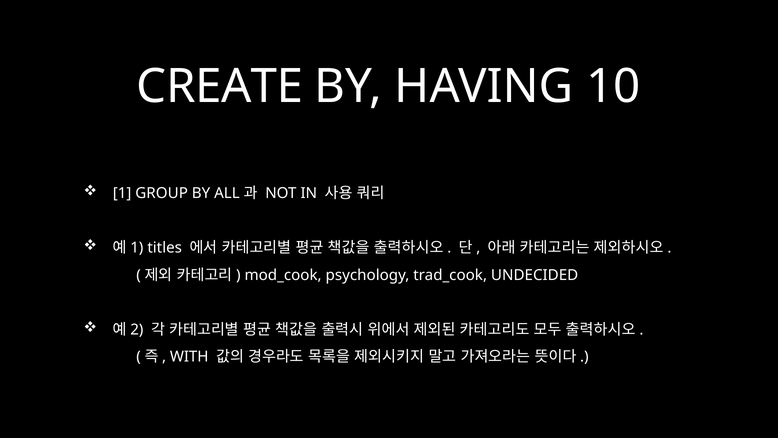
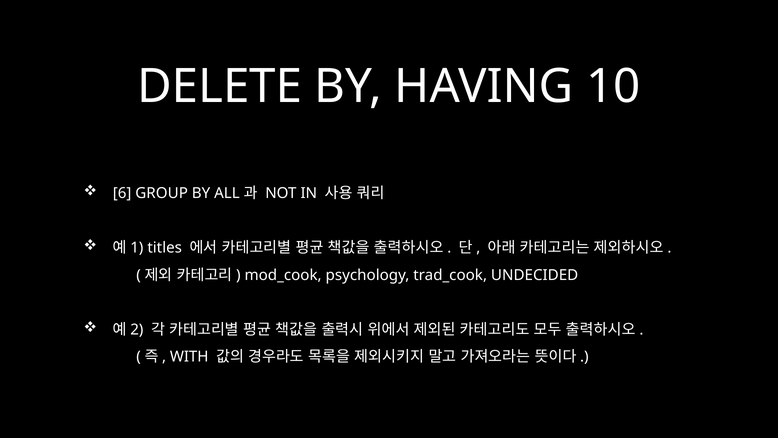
CREATE: CREATE -> DELETE
1: 1 -> 6
